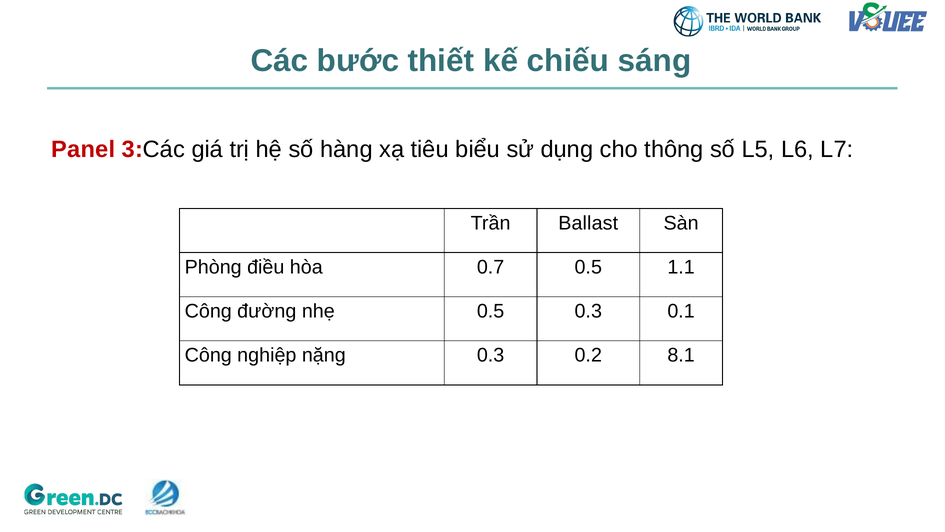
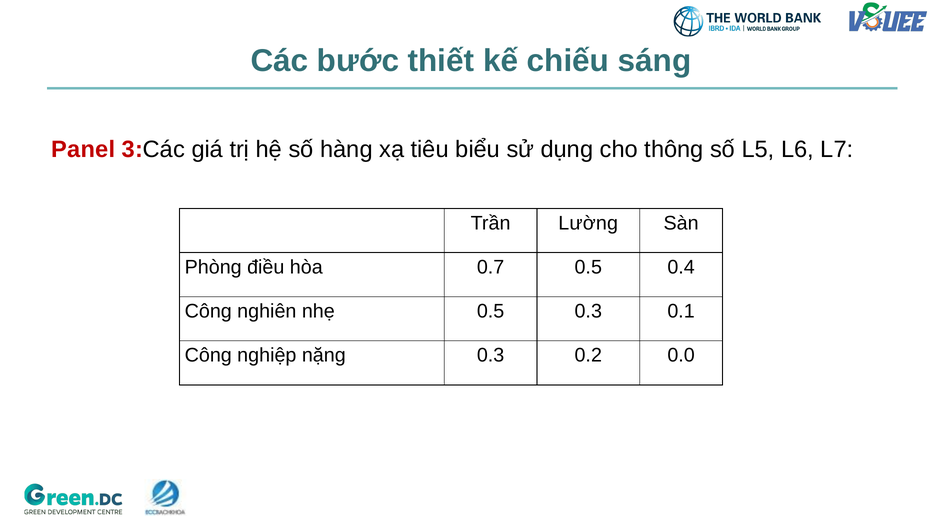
Ballast: Ballast -> Lường
1.1: 1.1 -> 0.4
đường: đường -> nghiên
8.1: 8.1 -> 0.0
